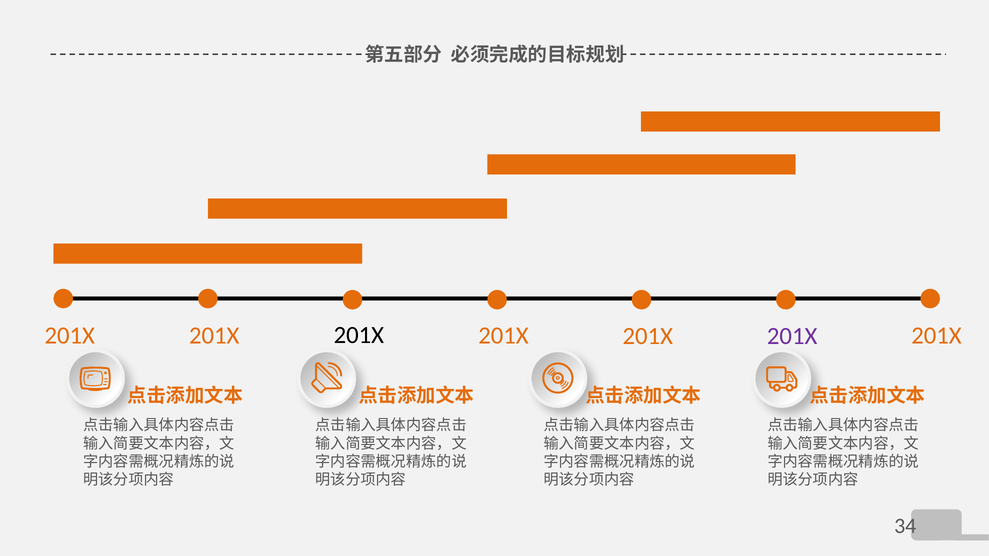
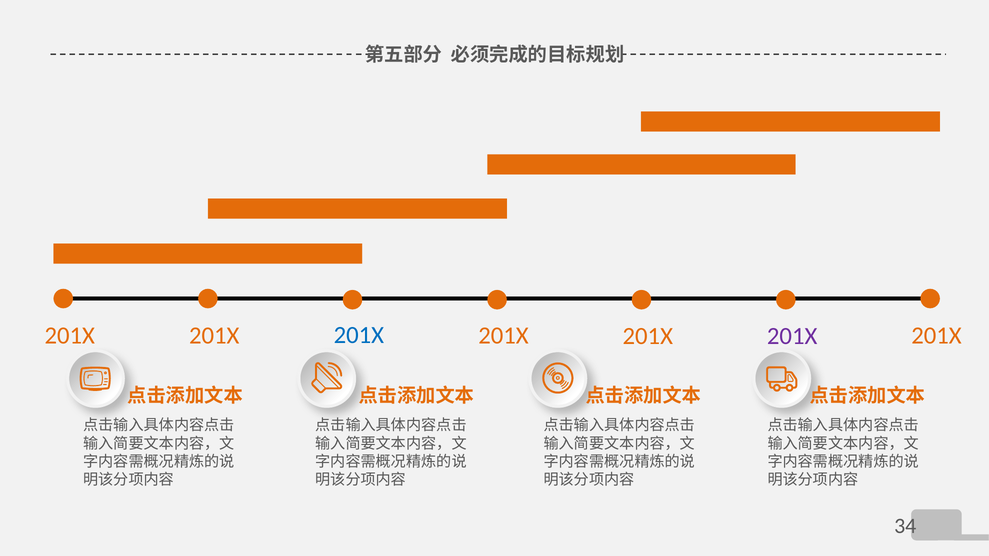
201X at (359, 335) colour: black -> blue
